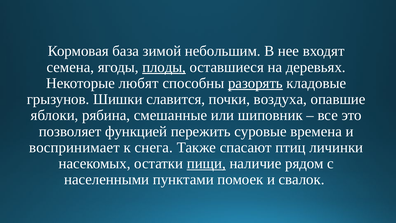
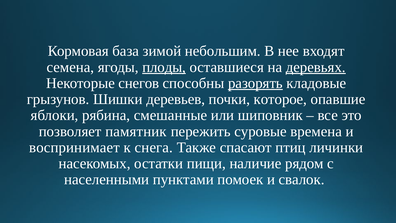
деревьях underline: none -> present
любят: любят -> снегов
славится: славится -> деревьев
воздуха: воздуха -> которое
функцией: функцией -> памятник
пищи underline: present -> none
